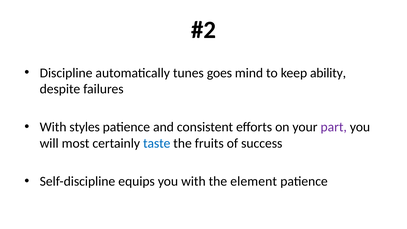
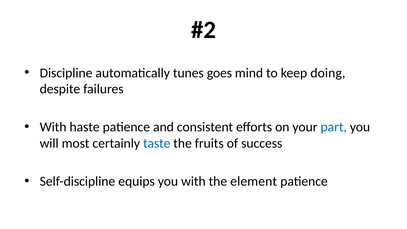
ability: ability -> doing
styles: styles -> haste
part colour: purple -> blue
